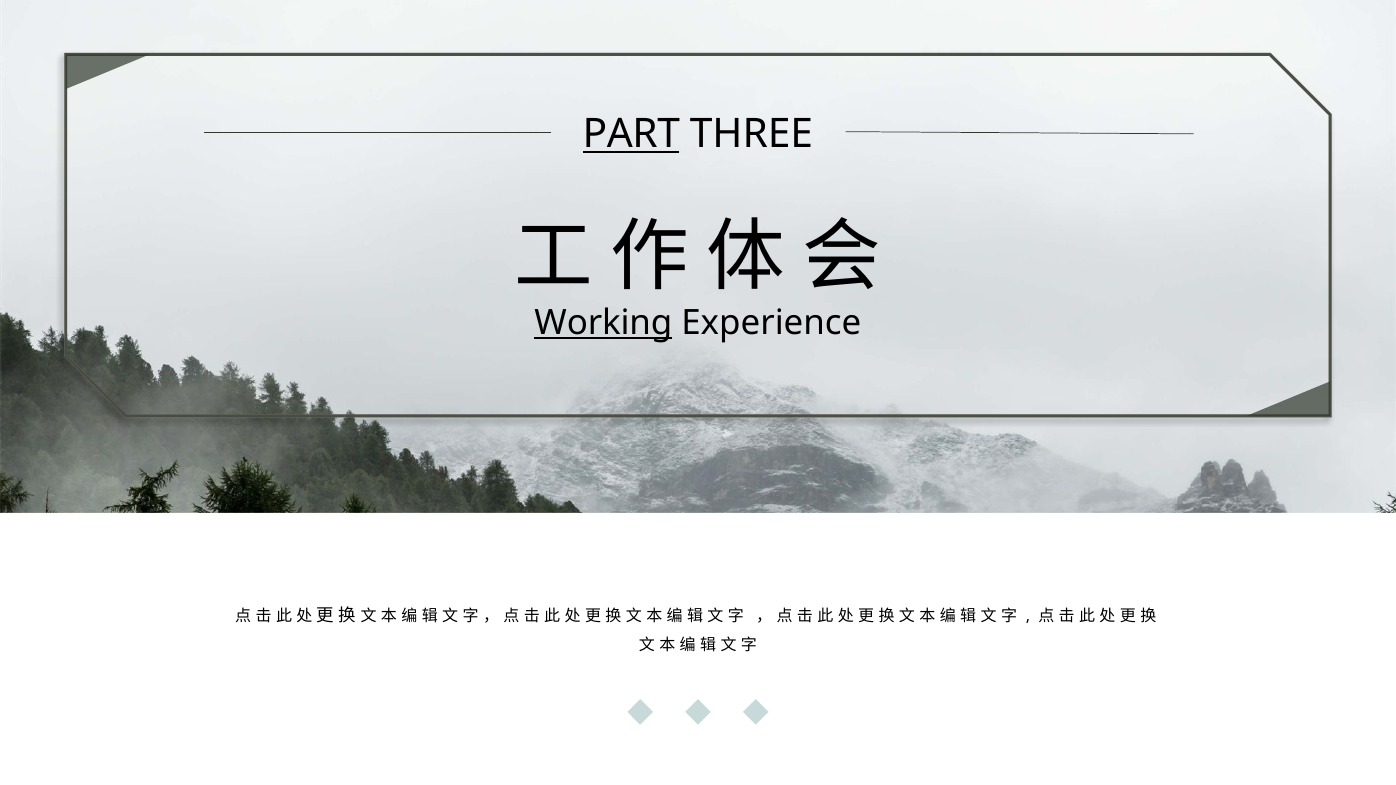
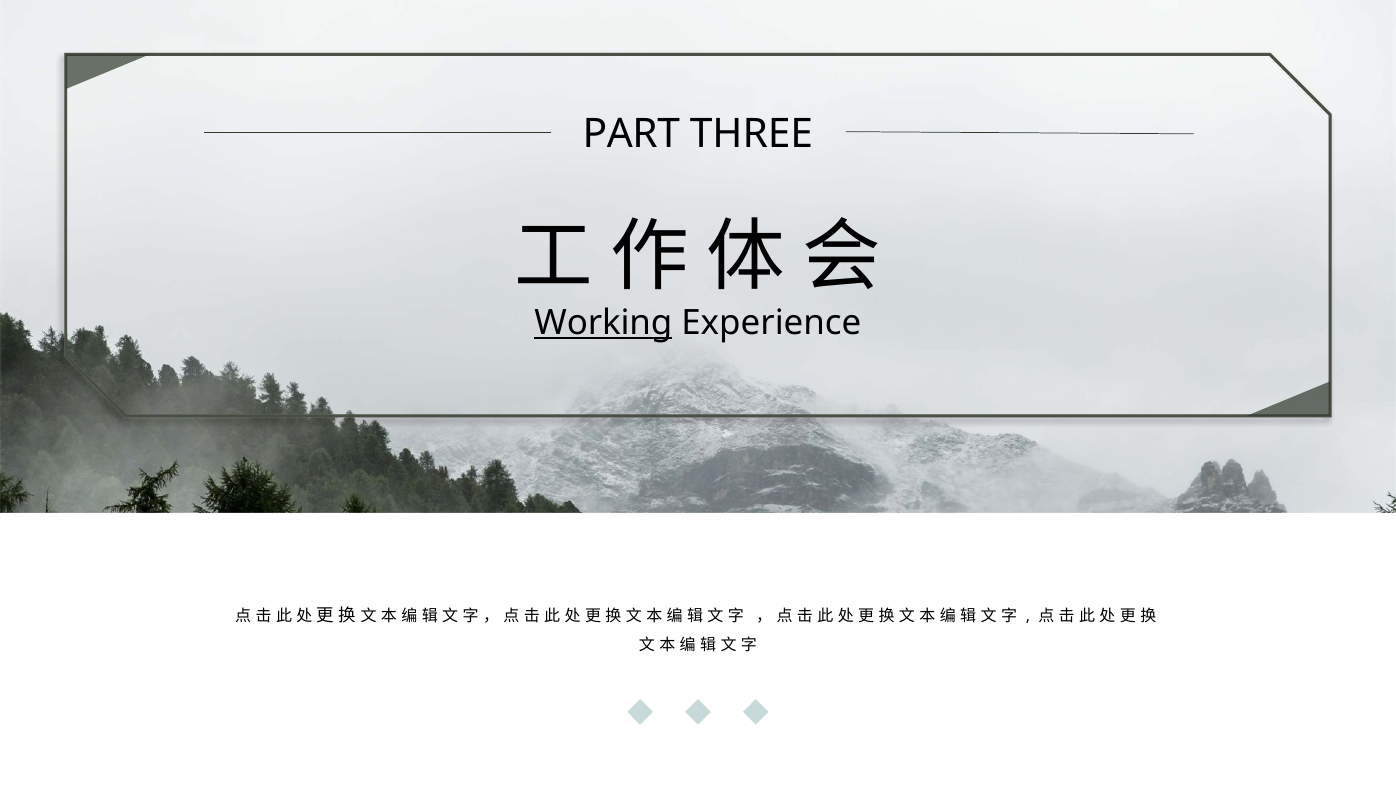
PART underline: present -> none
